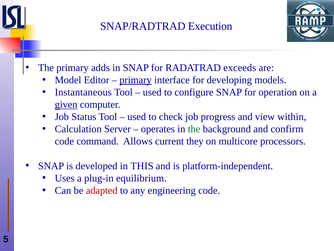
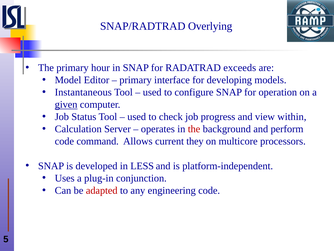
Execution: Execution -> Overlying
adds: adds -> hour
primary at (136, 80) underline: present -> none
the at (194, 129) colour: green -> red
confirm: confirm -> perform
THIS: THIS -> LESS
equilibrium: equilibrium -> conjunction
